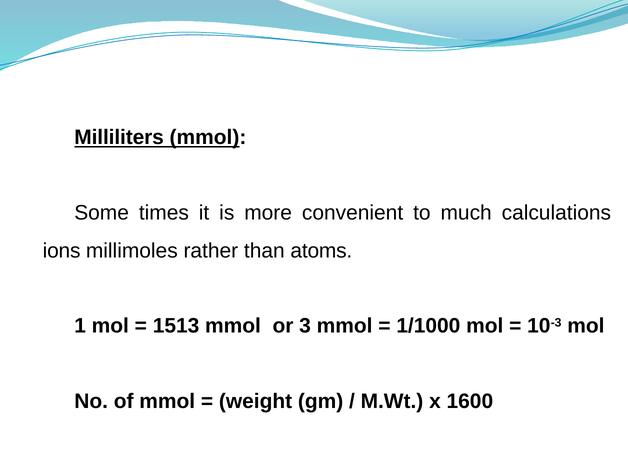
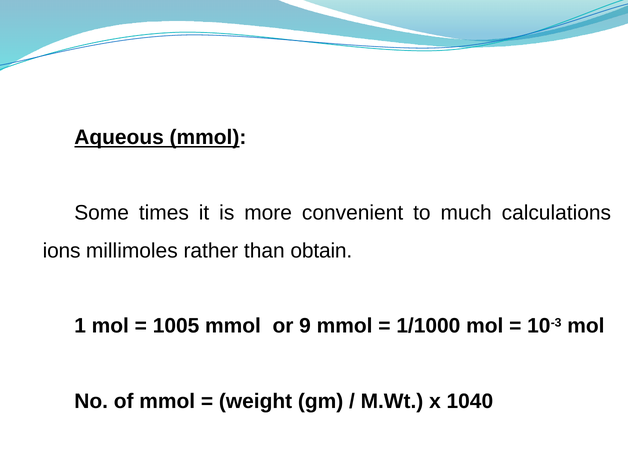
Milliliters: Milliliters -> Aqueous
atoms: atoms -> obtain
1513: 1513 -> 1005
3: 3 -> 9
1600: 1600 -> 1040
